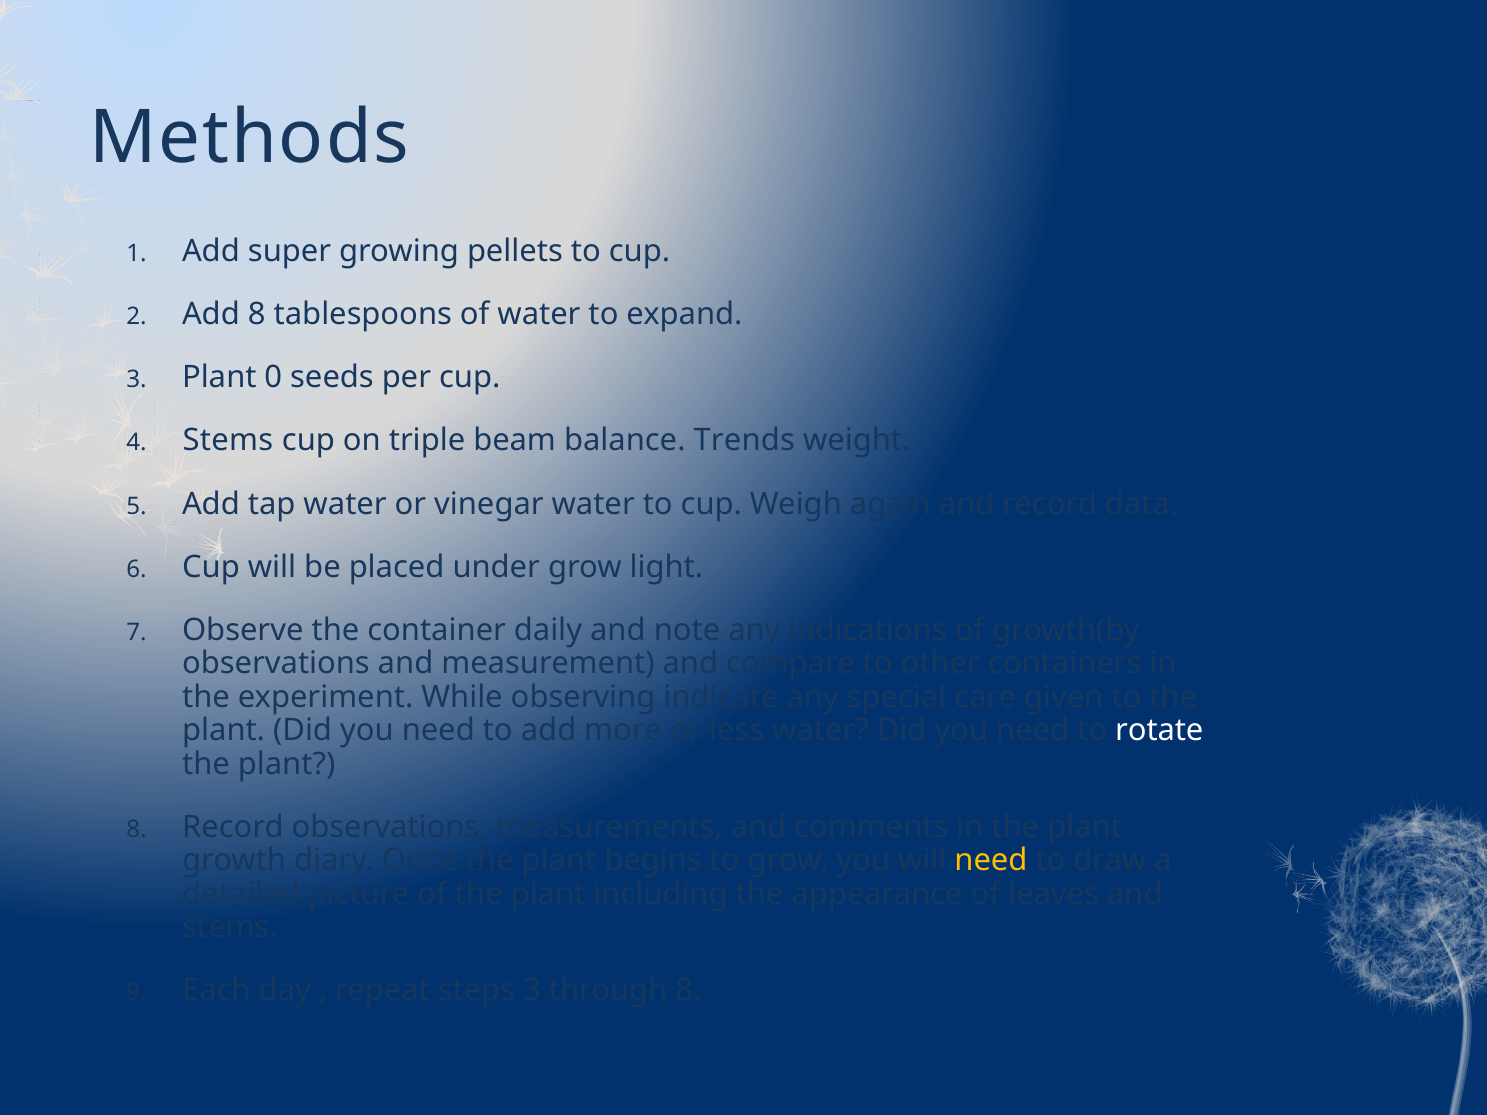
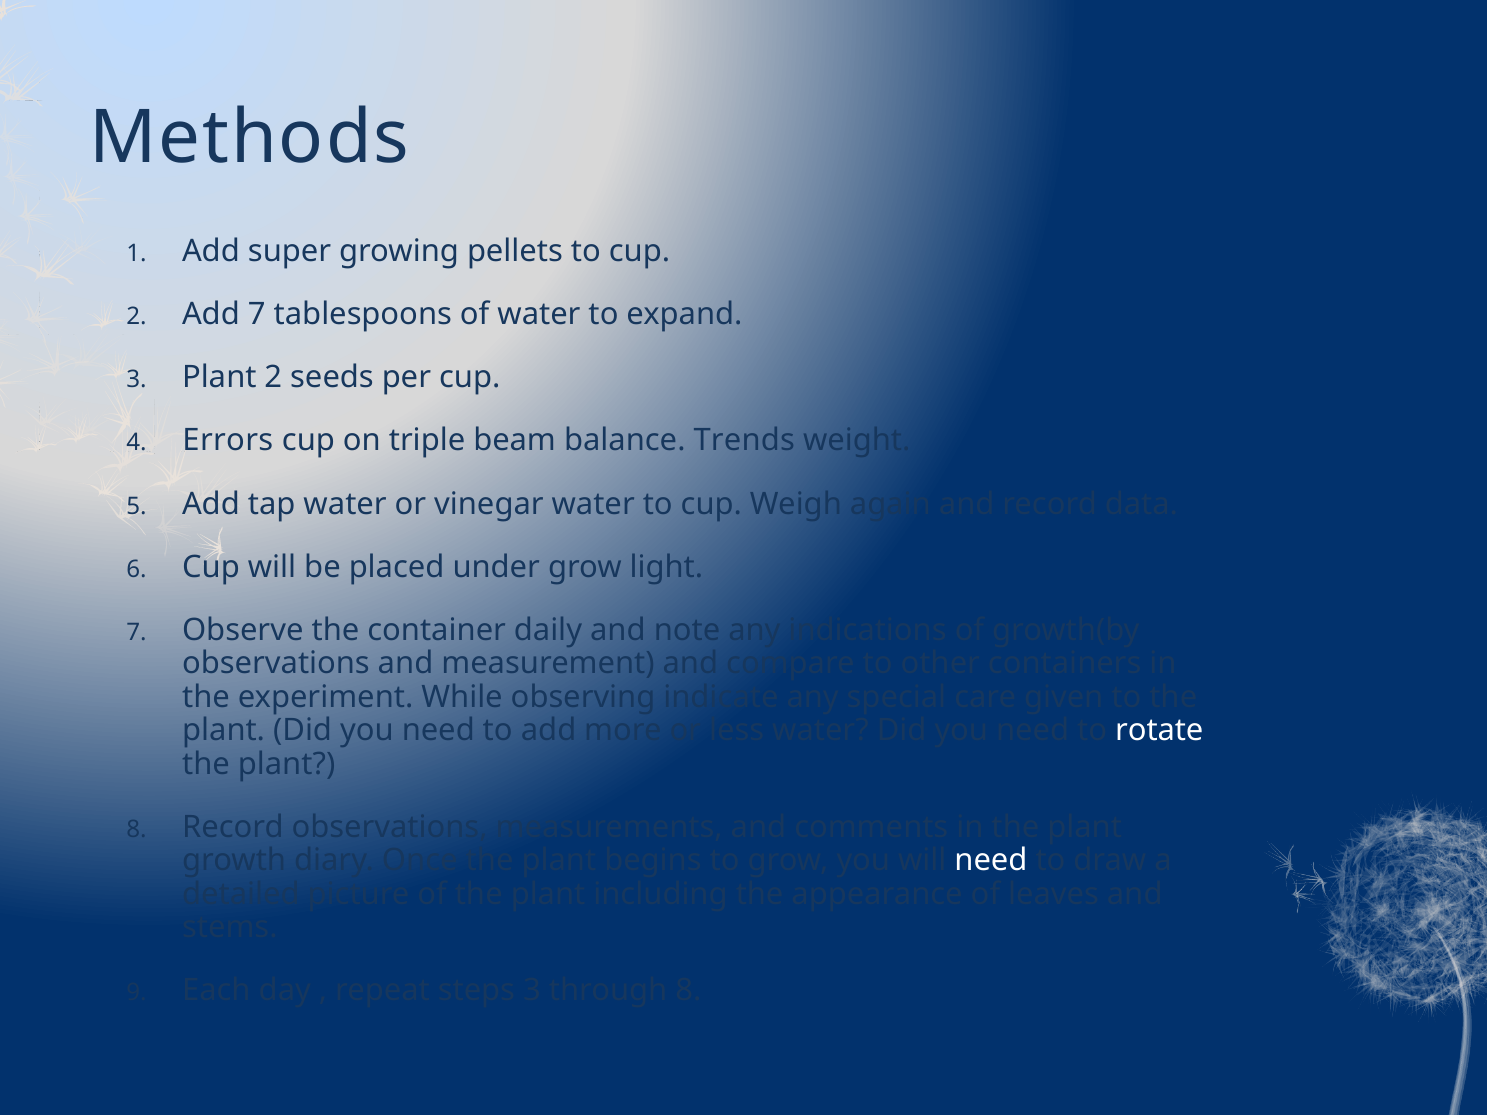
Add 8: 8 -> 7
Plant 0: 0 -> 2
Stems at (228, 441): Stems -> Errors
need at (991, 861) colour: yellow -> white
